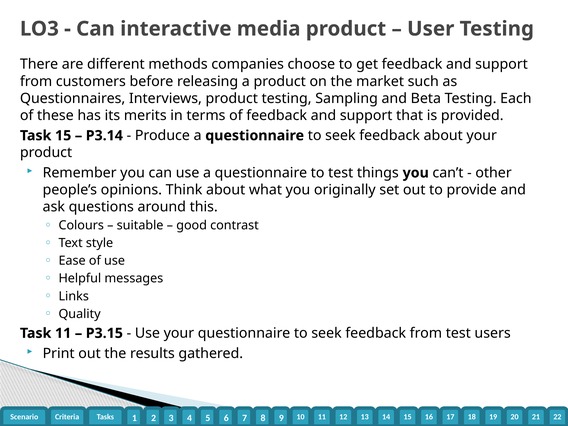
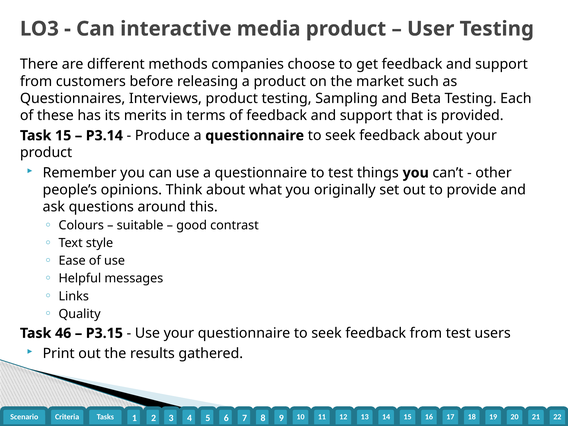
Task 11: 11 -> 46
